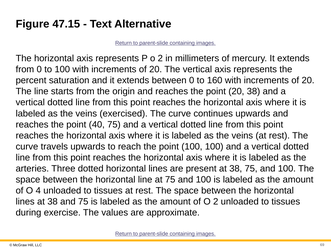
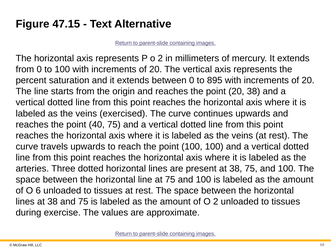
160: 160 -> 895
4: 4 -> 6
